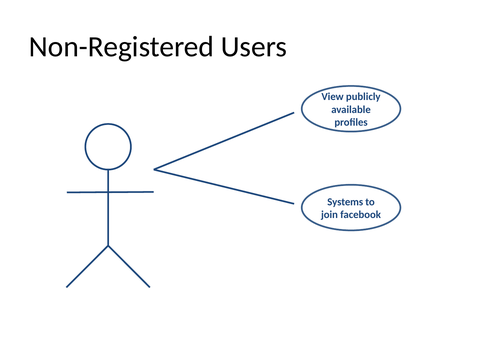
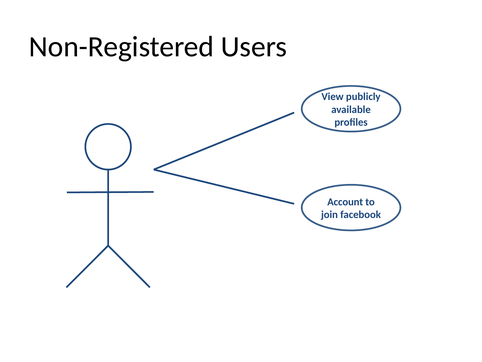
Systems: Systems -> Account
